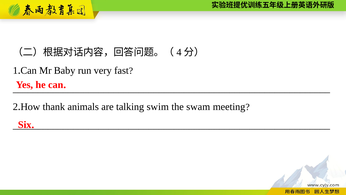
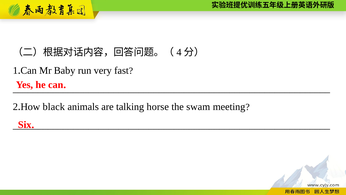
thank: thank -> black
swim: swim -> horse
